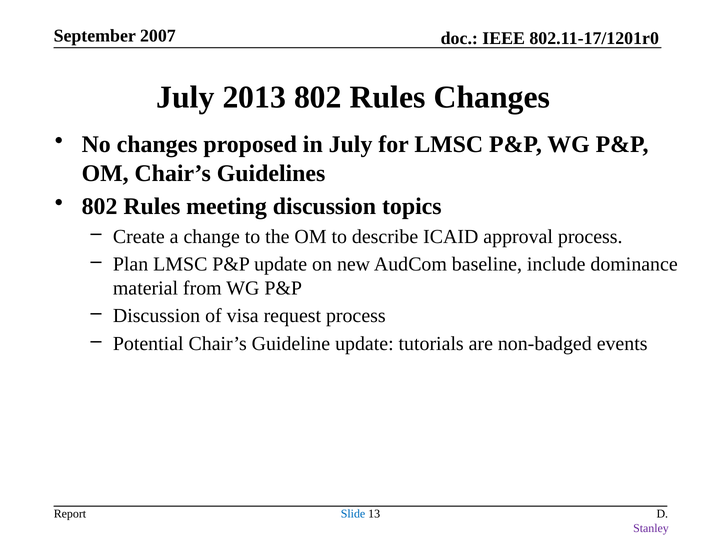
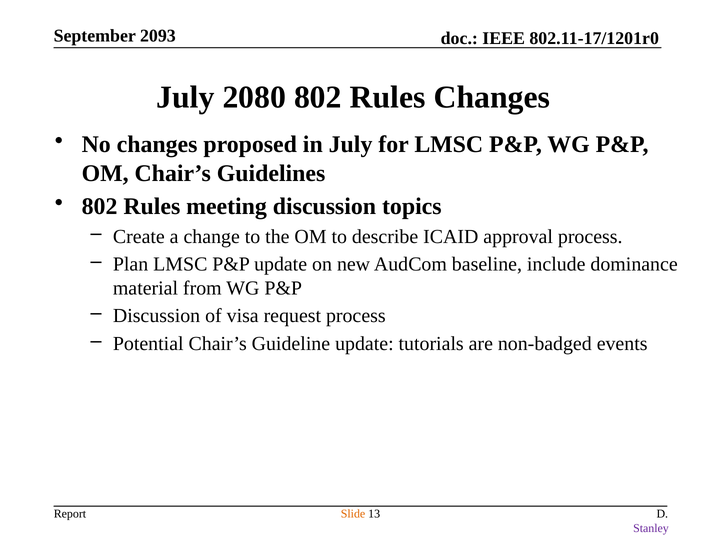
2007: 2007 -> 2093
2013: 2013 -> 2080
Slide colour: blue -> orange
